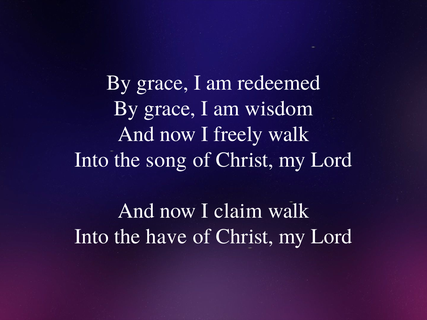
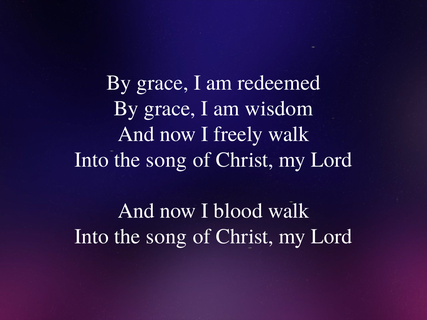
claim: claim -> blood
have at (166, 237): have -> song
